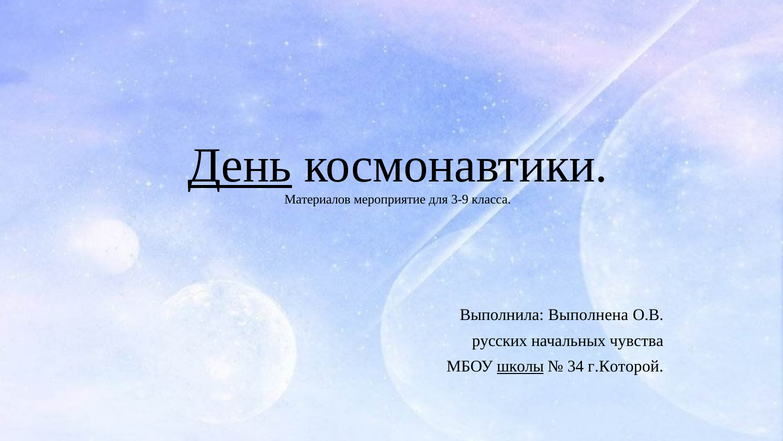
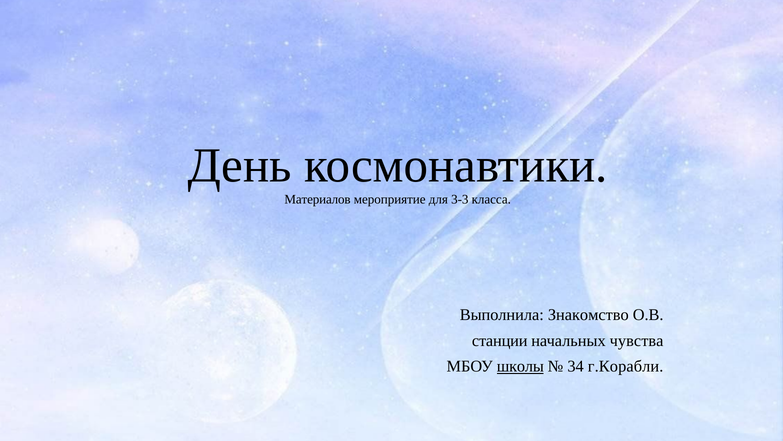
День underline: present -> none
3-9: 3-9 -> 3-3
Выполнена: Выполнена -> Знакомство
русских: русских -> станции
г.Которой: г.Которой -> г.Корабли
